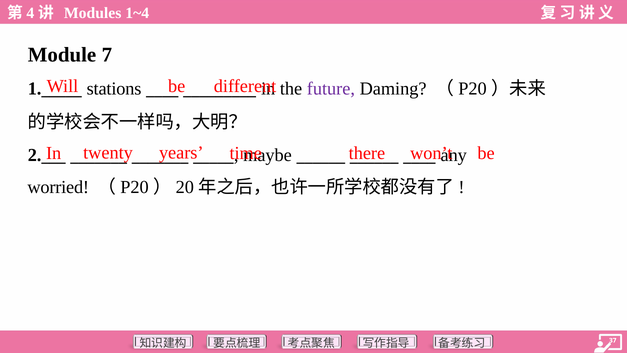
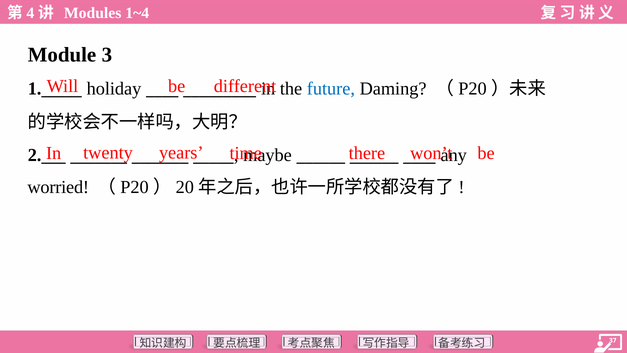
7: 7 -> 3
stations: stations -> holiday
future colour: purple -> blue
